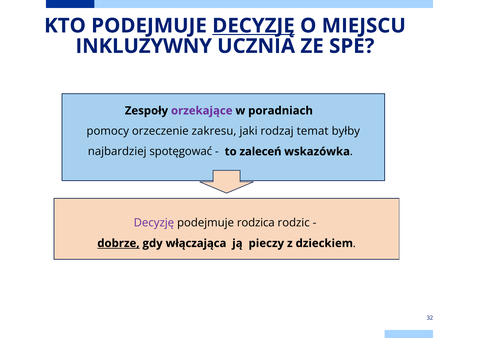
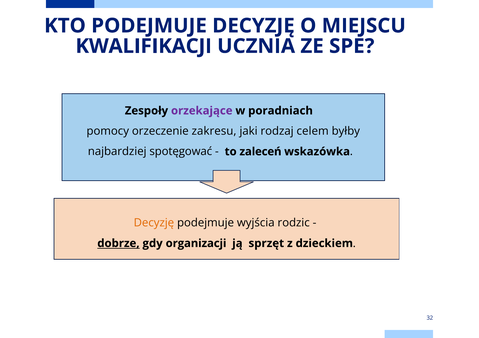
DECYZJĘ at (253, 26) underline: present -> none
INKLUZYWNY: INKLUZYWNY -> KWALIFIKACJI
temat: temat -> celem
Decyzję at (154, 223) colour: purple -> orange
rodzica: rodzica -> wyjścia
włączająca: włączająca -> organizacji
pieczy: pieczy -> sprzęt
